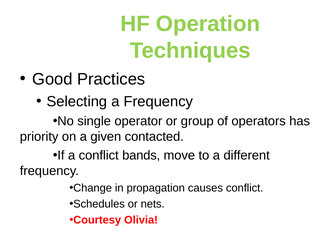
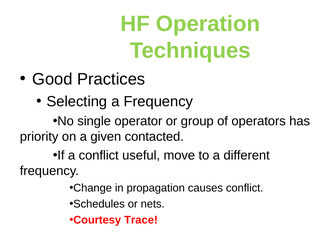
bands: bands -> useful
Olivia: Olivia -> Trace
